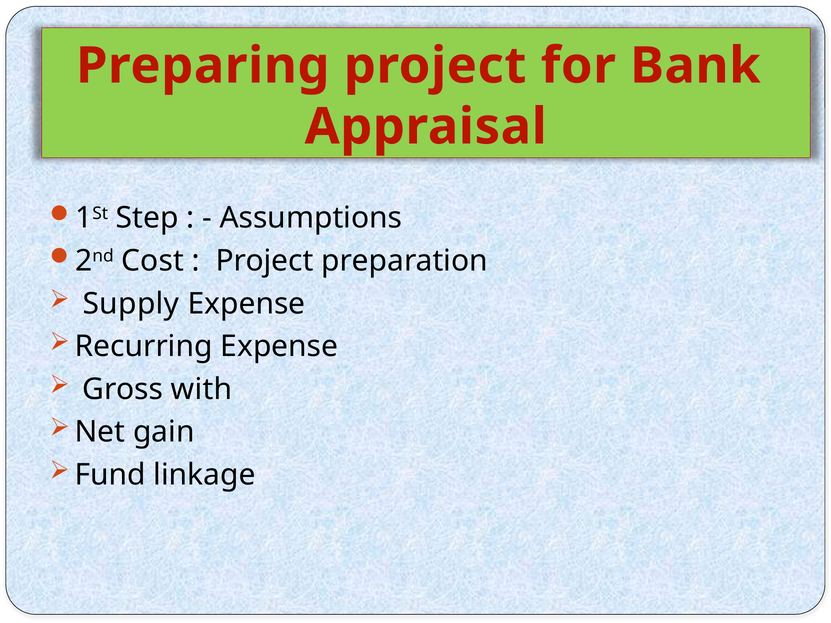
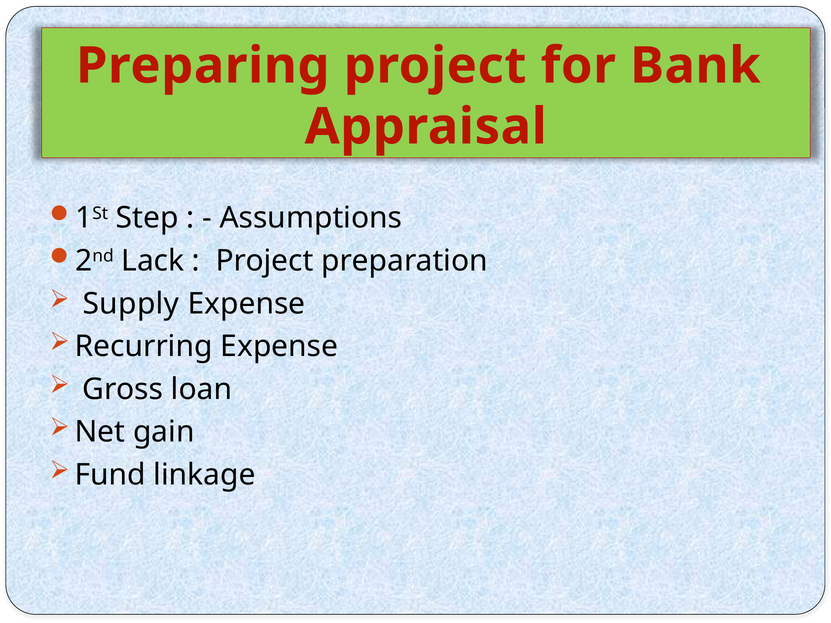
Cost: Cost -> Lack
with: with -> loan
